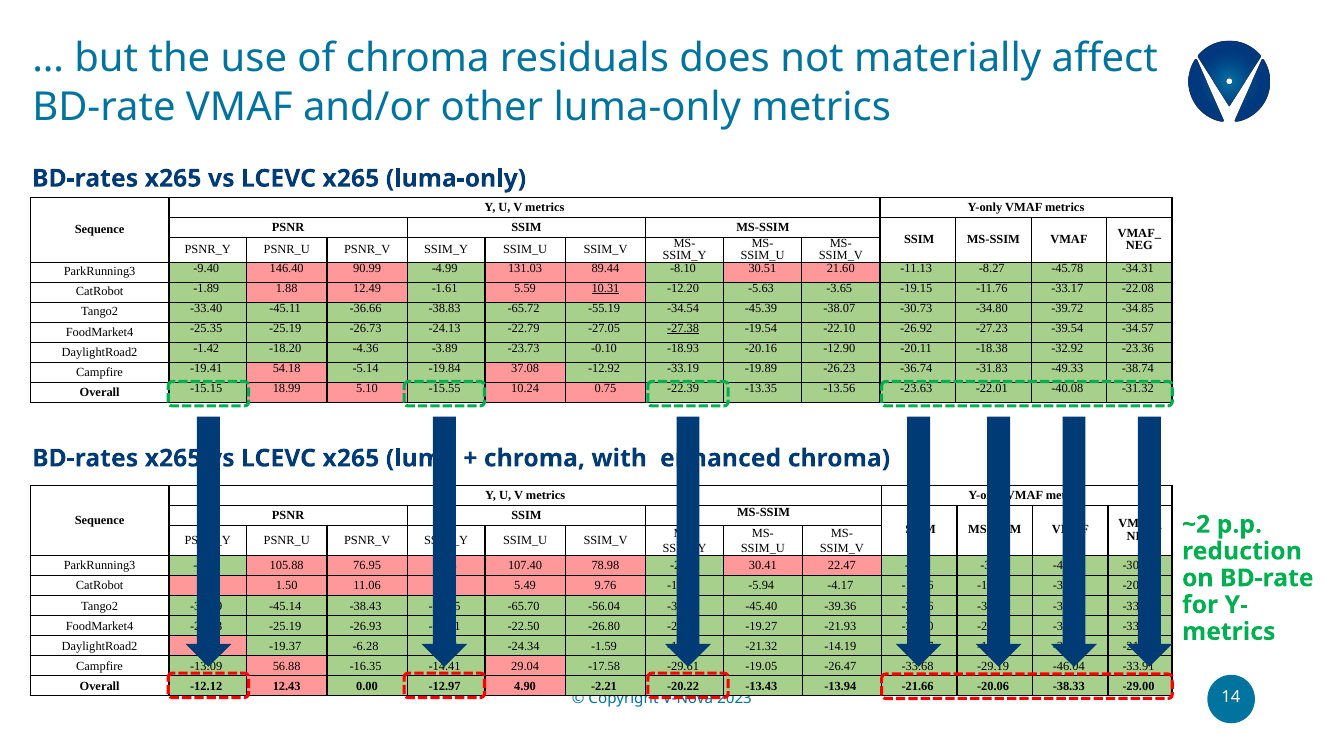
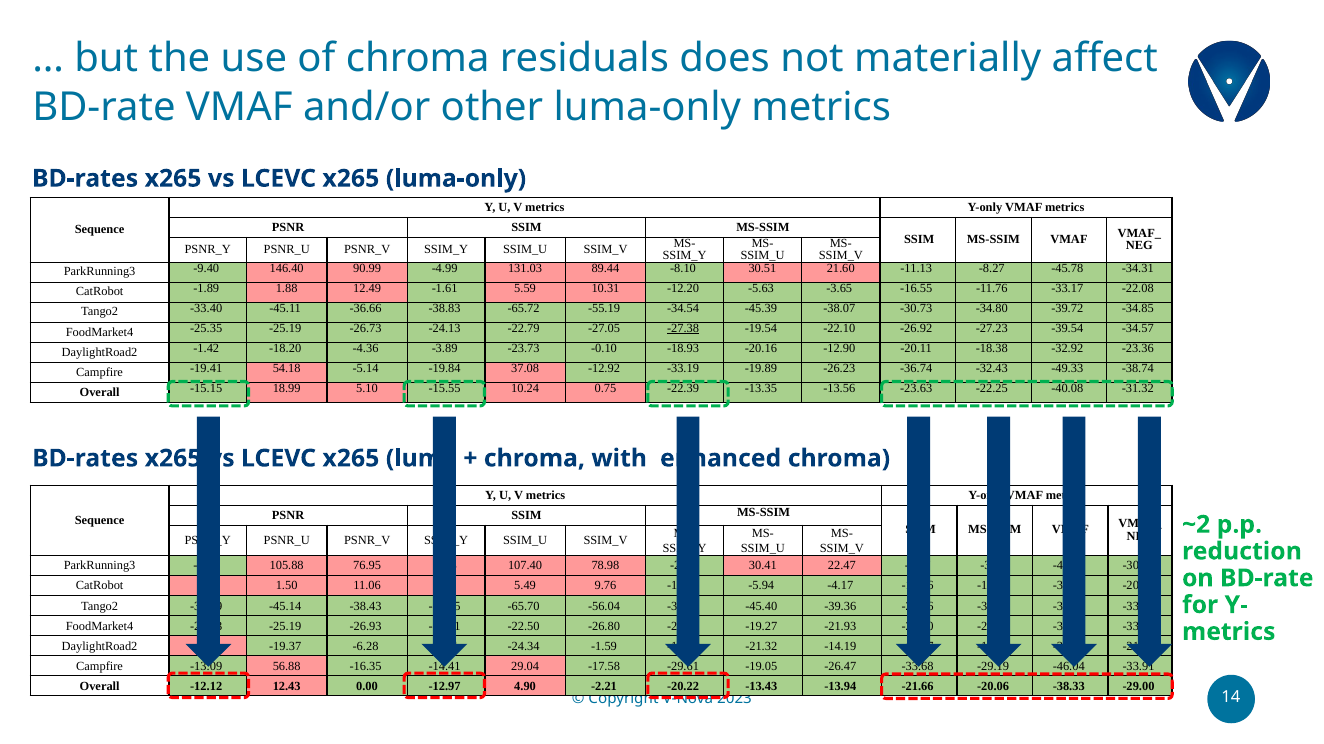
10.31 underline: present -> none
-19.15: -19.15 -> -16.55
-31.83: -31.83 -> -32.43
-22.01: -22.01 -> -22.25
